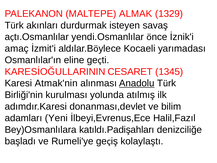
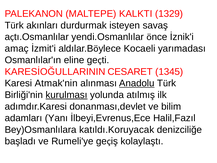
ALMAK: ALMAK -> KALKTI
kurulması underline: none -> present
Yeni: Yeni -> Yanı
katıldı.Padişahları: katıldı.Padişahları -> katıldı.Koruyacak
